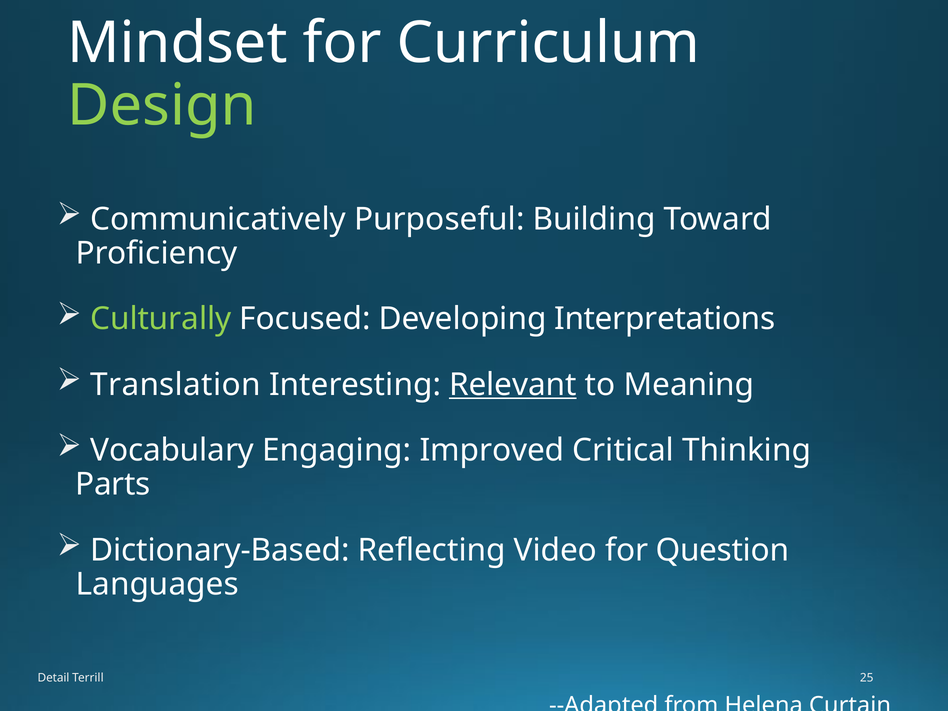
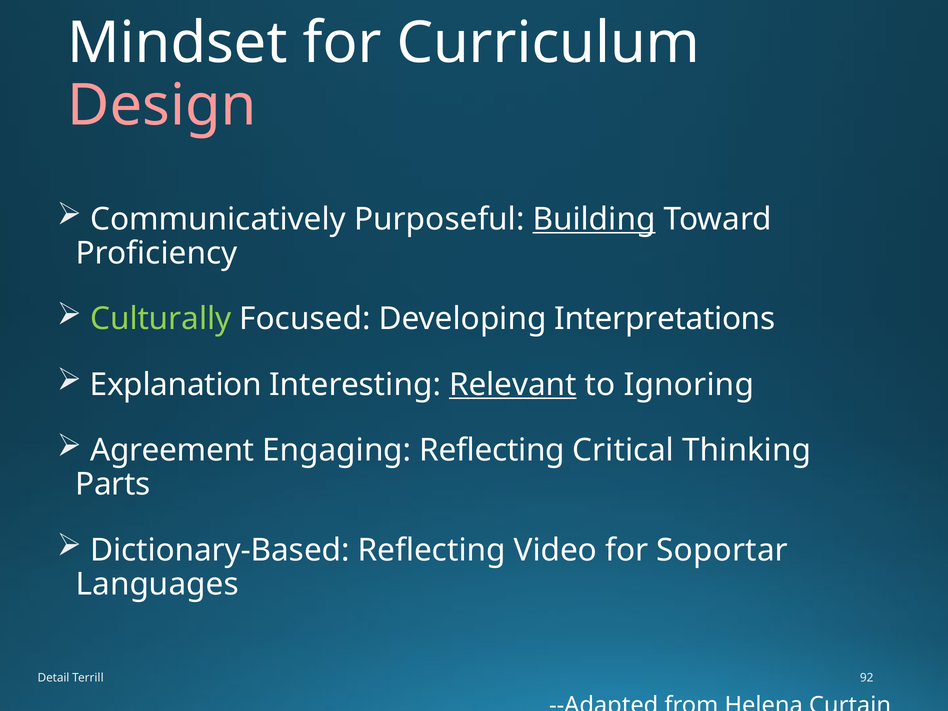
Design colour: light green -> pink
Building underline: none -> present
Translation: Translation -> Explanation
Meaning: Meaning -> Ignoring
Vocabulary: Vocabulary -> Agreement
Engaging Improved: Improved -> Reflecting
Question: Question -> Soportar
25: 25 -> 92
